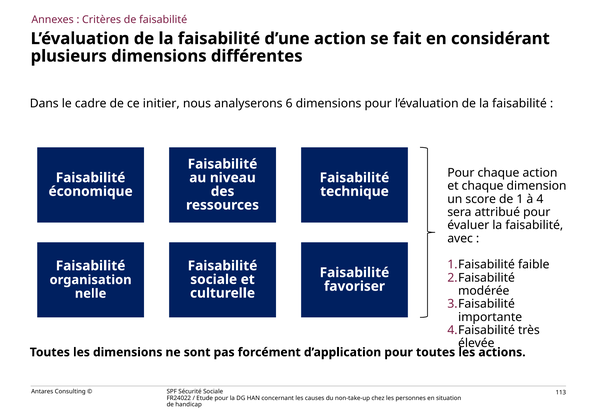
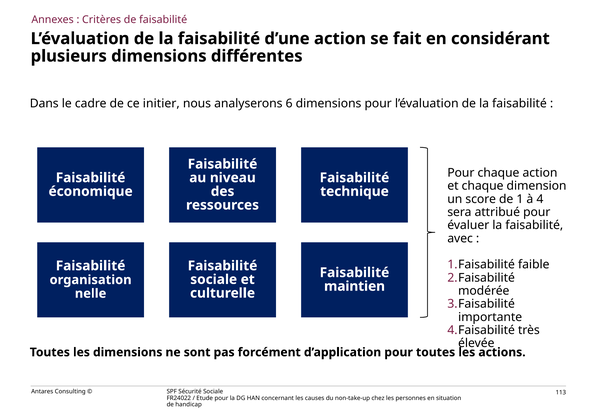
favoriser: favoriser -> maintien
